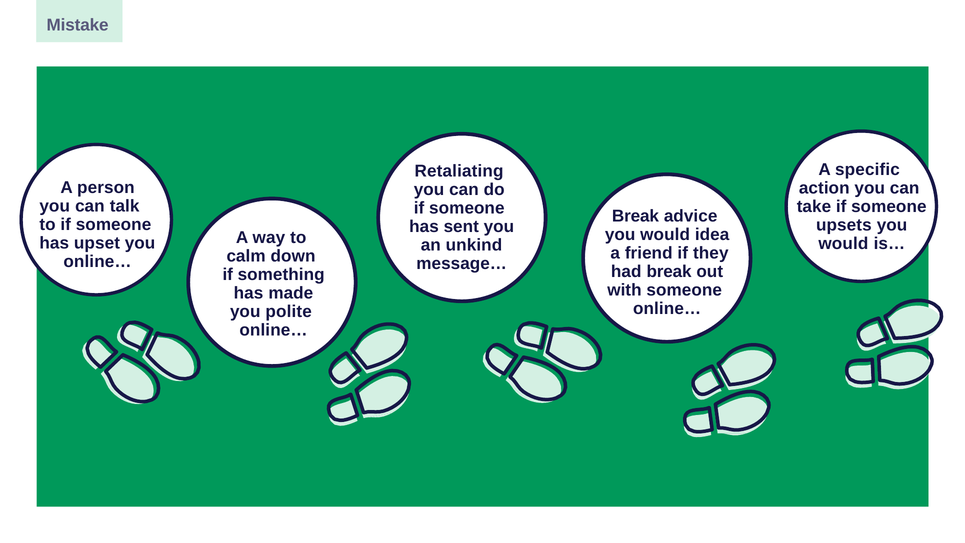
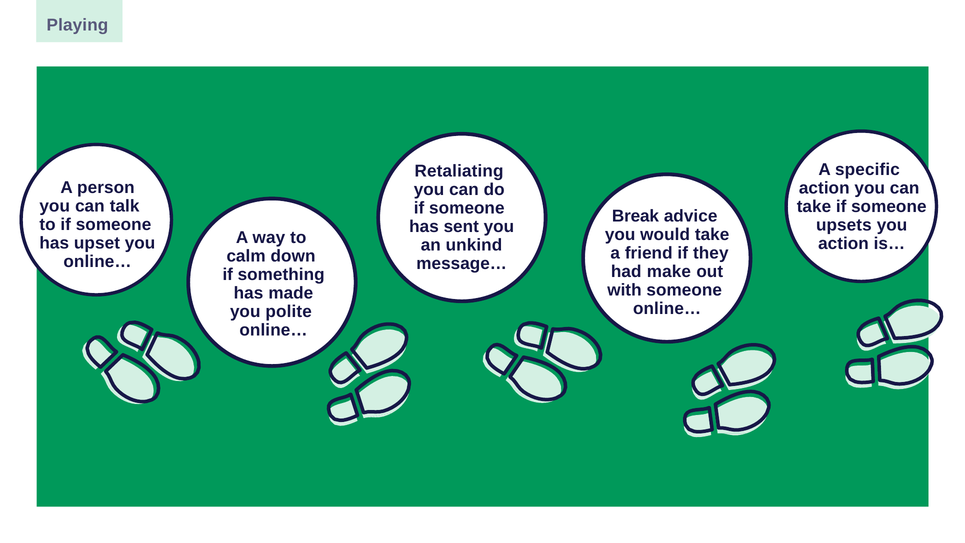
Mistake: Mistake -> Playing
would idea: idea -> take
would at (843, 243): would -> action
had break: break -> make
